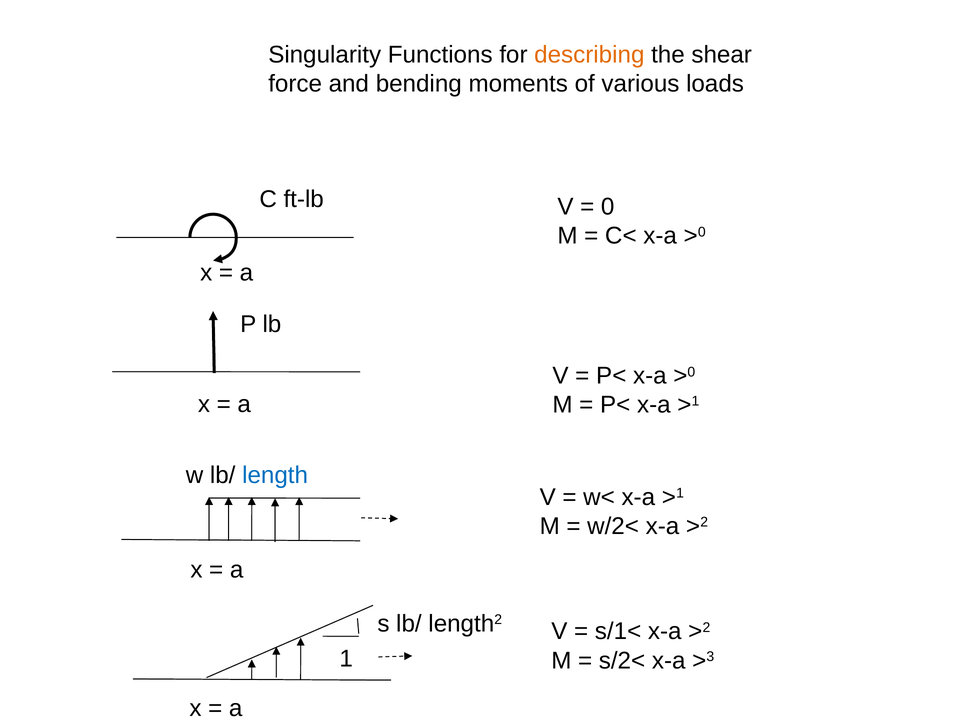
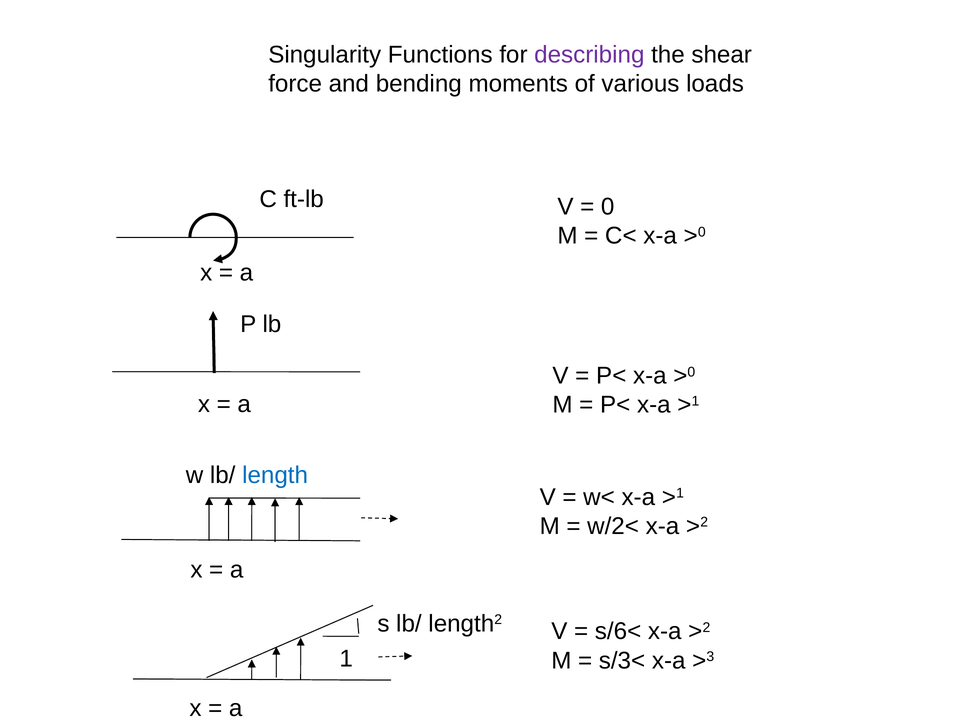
describing colour: orange -> purple
s/1<: s/1< -> s/6<
s/2<: s/2< -> s/3<
